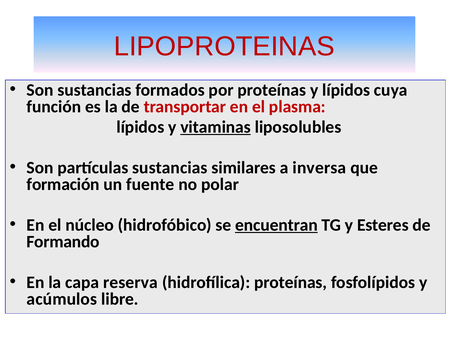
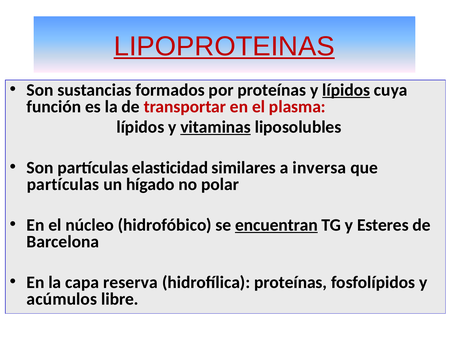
LIPOPROTEINAS underline: none -> present
lípidos at (346, 90) underline: none -> present
partículas sustancias: sustancias -> elasticidad
formación at (63, 184): formación -> partículas
fuente: fuente -> hígado
Formando: Formando -> Barcelona
